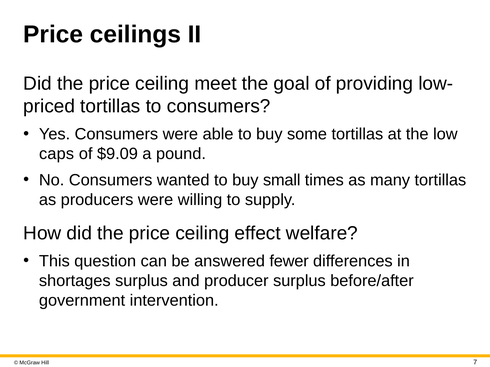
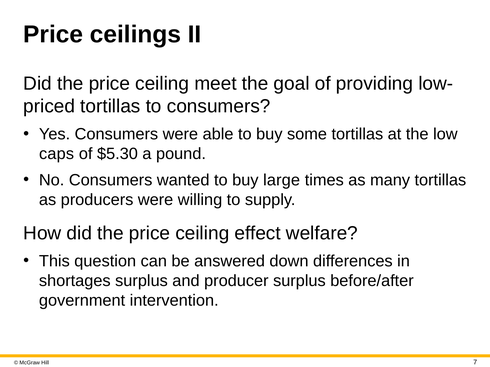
$9.09: $9.09 -> $5.30
small: small -> large
fewer: fewer -> down
